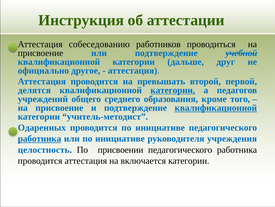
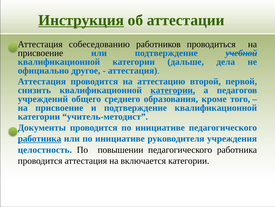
Инструкция underline: none -> present
друг: друг -> дела
превышать: превышать -> аттестацию
делятся: делятся -> снизить
квалификационной at (216, 108) underline: present -> none
Одаренных: Одаренных -> Документы
присвоении: присвоении -> повышении
